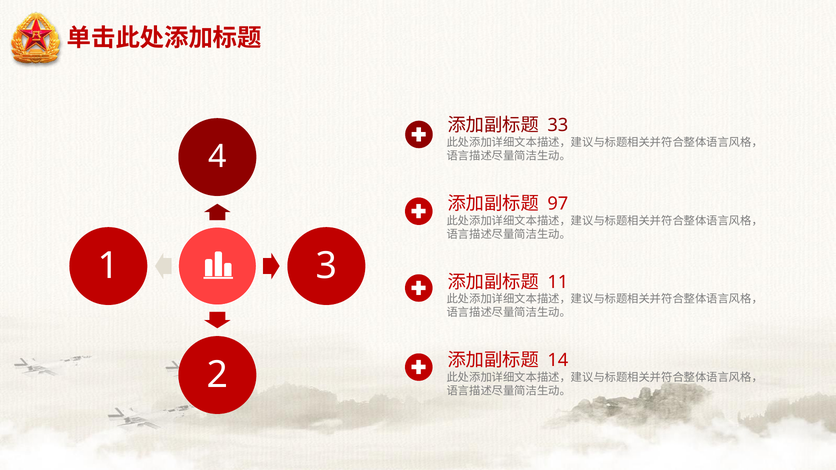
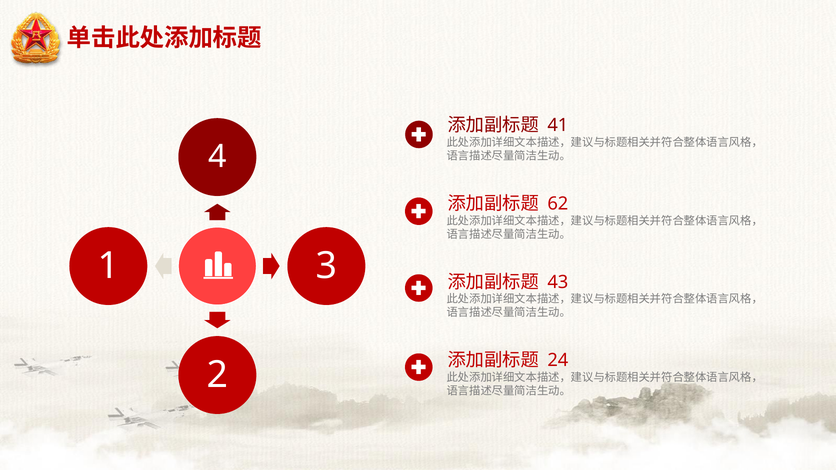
33: 33 -> 41
97: 97 -> 62
11: 11 -> 43
14: 14 -> 24
